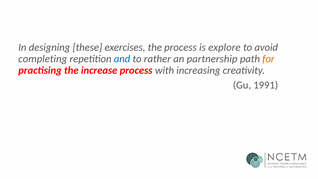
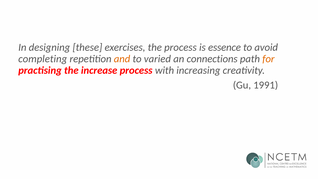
explore: explore -> essence
and colour: blue -> orange
rather: rather -> varied
partnership: partnership -> connections
